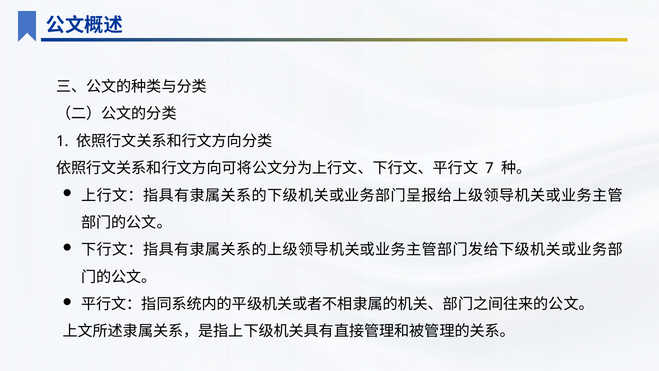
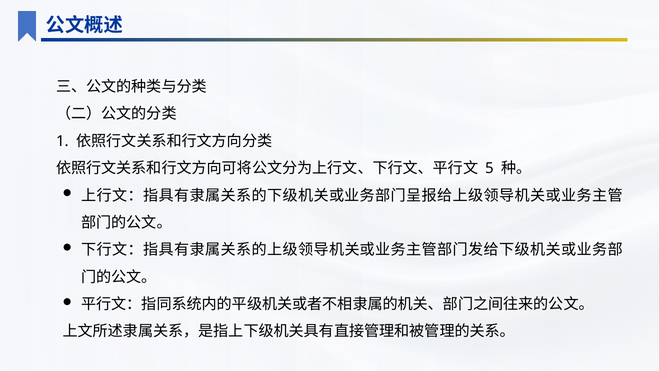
7: 7 -> 5
